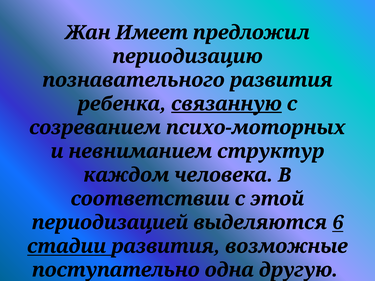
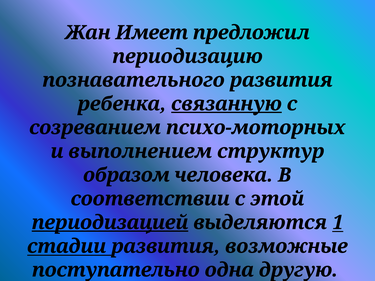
невниманием: невниманием -> выполнением
каждом: каждом -> образом
периодизацией underline: none -> present
6: 6 -> 1
